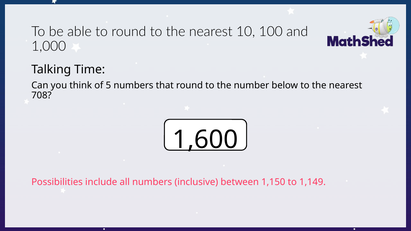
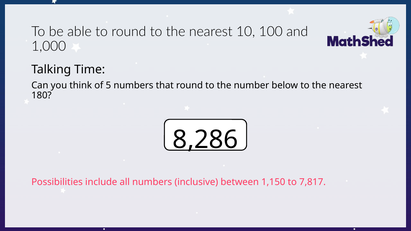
708: 708 -> 180
1,600: 1,600 -> 8,286
1,149: 1,149 -> 7,817
